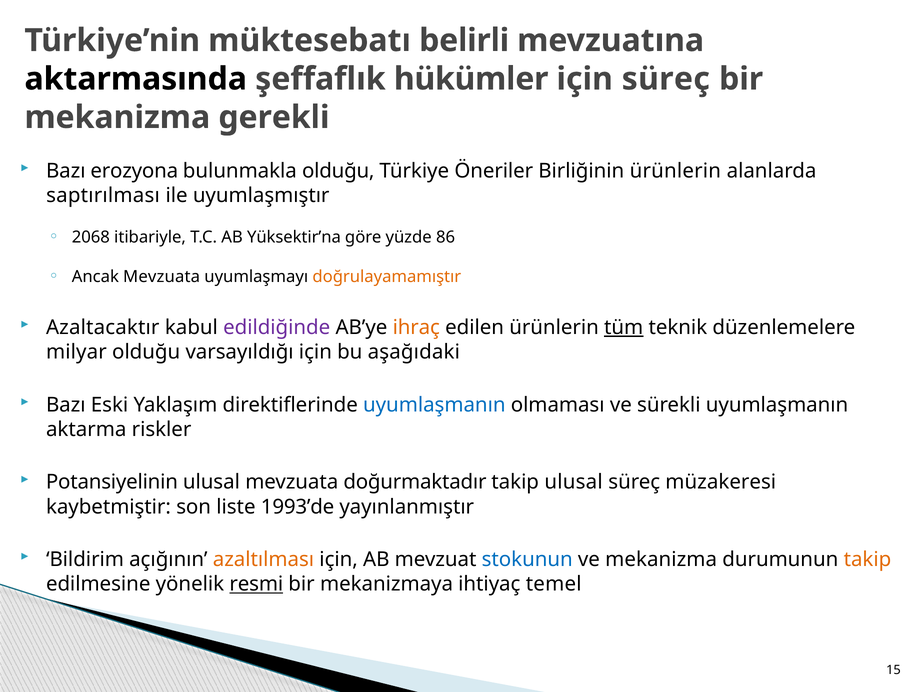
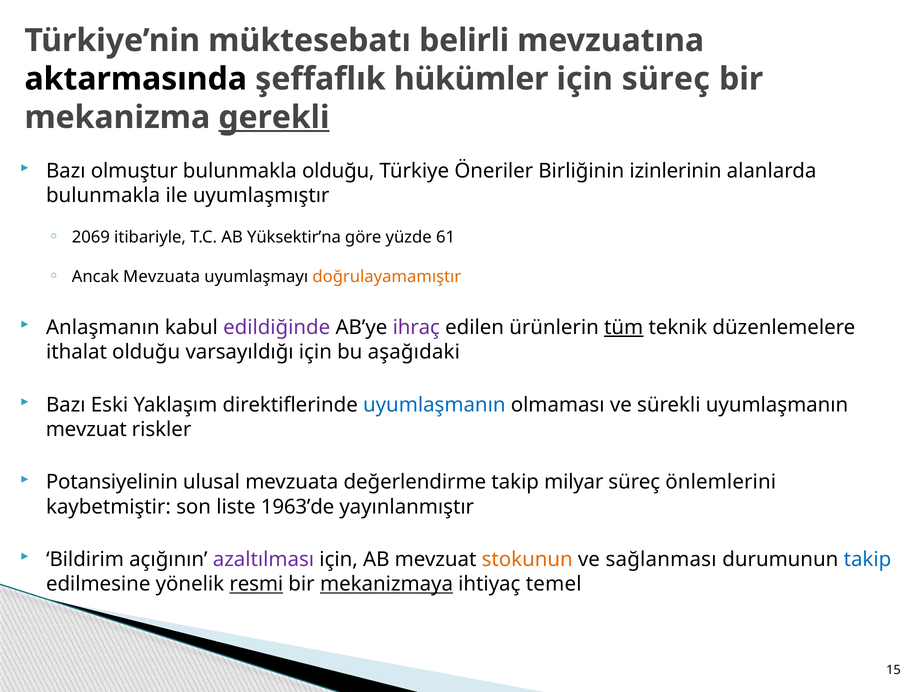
gerekli underline: none -> present
erozyona: erozyona -> olmuştur
Birliğinin ürünlerin: ürünlerin -> izinlerinin
saptırılması at (103, 196): saptırılması -> bulunmakla
2068: 2068 -> 2069
86: 86 -> 61
Azaltacaktır: Azaltacaktır -> Anlaşmanın
ihraç colour: orange -> purple
milyar: milyar -> ithalat
aktarma at (86, 430): aktarma -> mevzuat
doğurmaktadır: doğurmaktadır -> değerlendirme
takip ulusal: ulusal -> milyar
müzakeresi: müzakeresi -> önlemlerini
1993’de: 1993’de -> 1963’de
azaltılması colour: orange -> purple
stokunun colour: blue -> orange
ve mekanizma: mekanizma -> sağlanması
takip at (867, 560) colour: orange -> blue
mekanizmaya underline: none -> present
